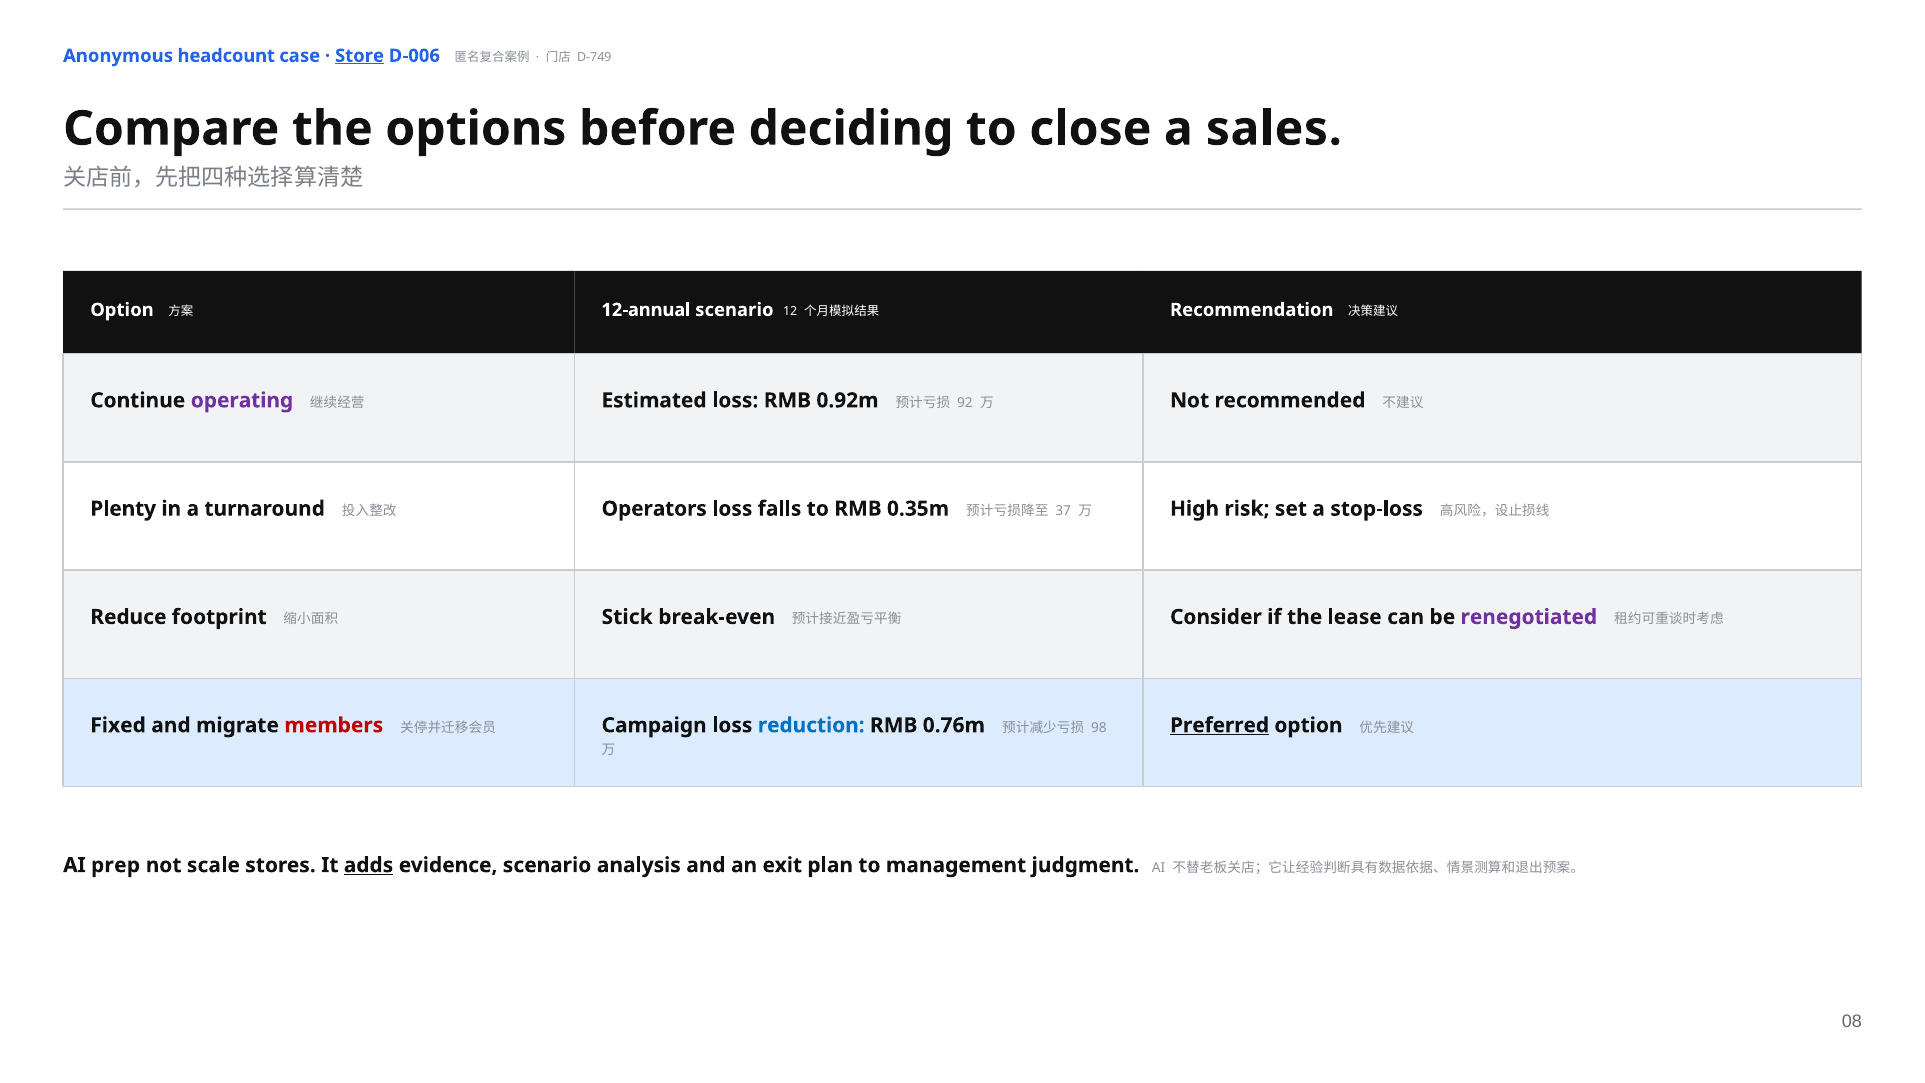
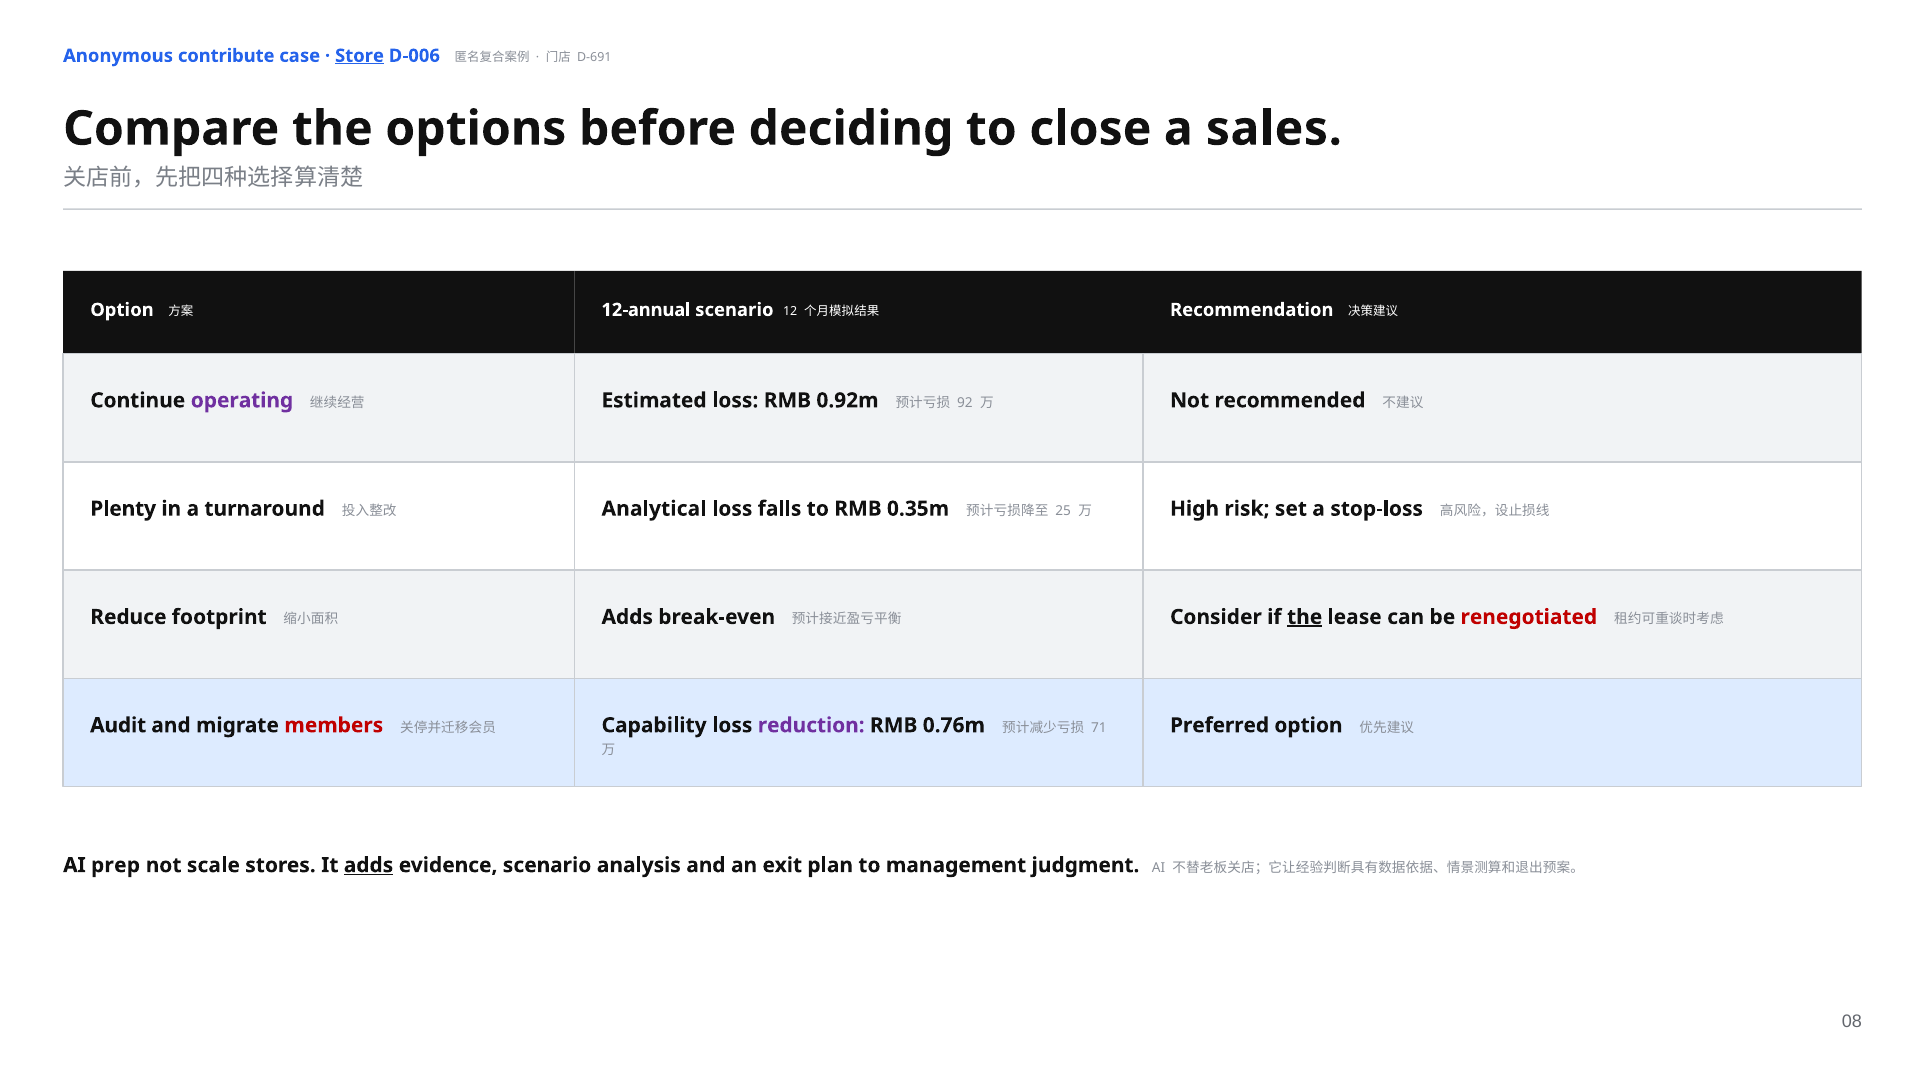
headcount: headcount -> contribute
D-749: D-749 -> D-691
Operators: Operators -> Analytical
37: 37 -> 25
Stick at (627, 617): Stick -> Adds
the at (1305, 617) underline: none -> present
renegotiated colour: purple -> red
Fixed: Fixed -> Audit
Campaign: Campaign -> Capability
reduction colour: blue -> purple
98: 98 -> 71
Preferred underline: present -> none
